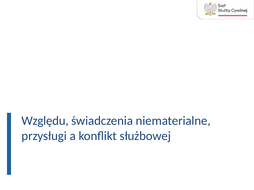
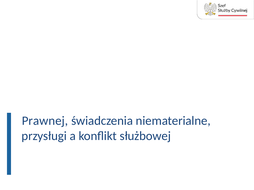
Względu: Względu -> Prawnej
